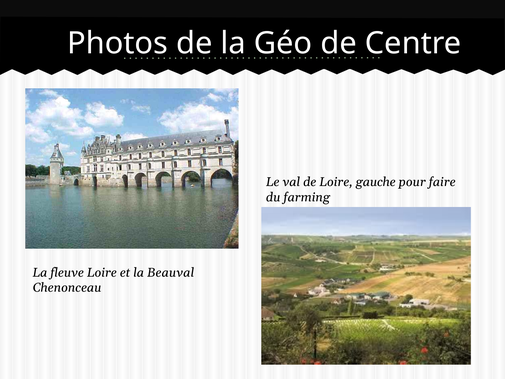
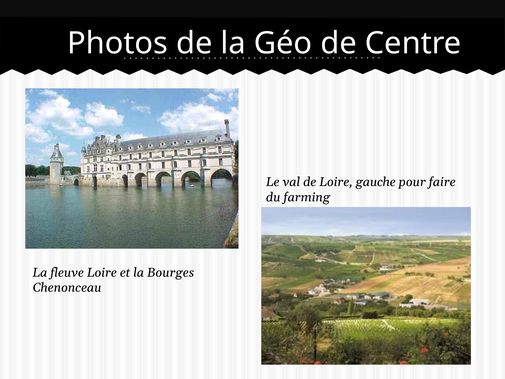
Beauval: Beauval -> Bourges
